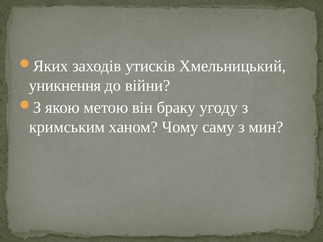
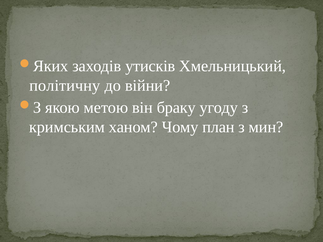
уникнення: уникнення -> політичну
саму: саму -> план
